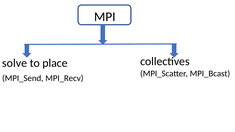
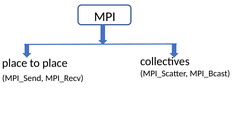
solve at (15, 63): solve -> place
